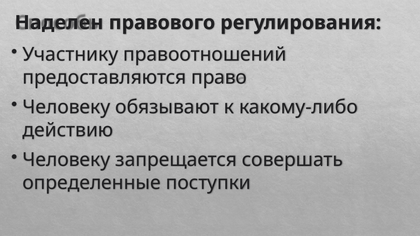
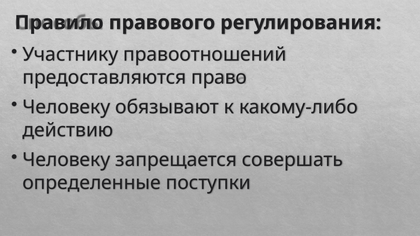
Наделен: Наделен -> Правило
